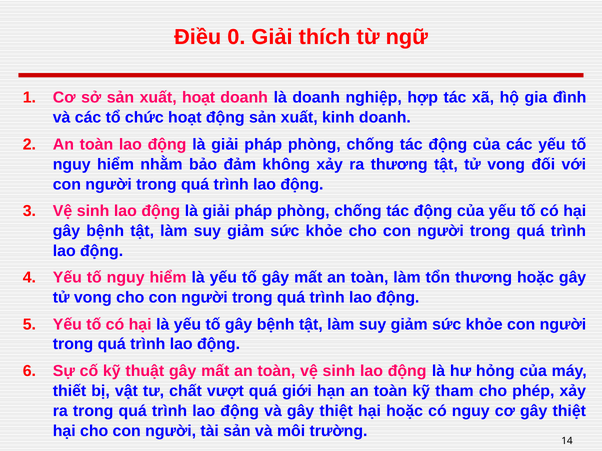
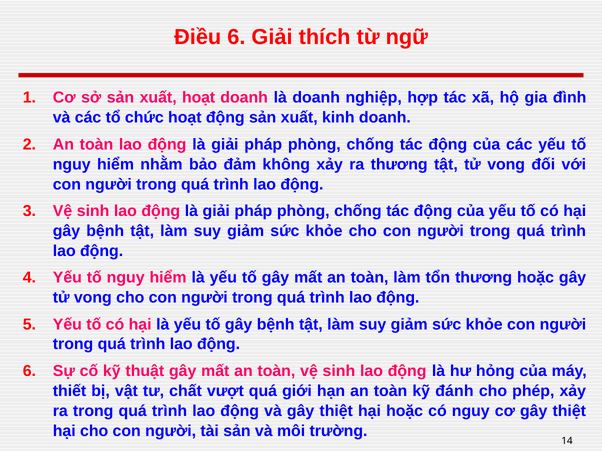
Điều 0: 0 -> 6
tham: tham -> đánh
